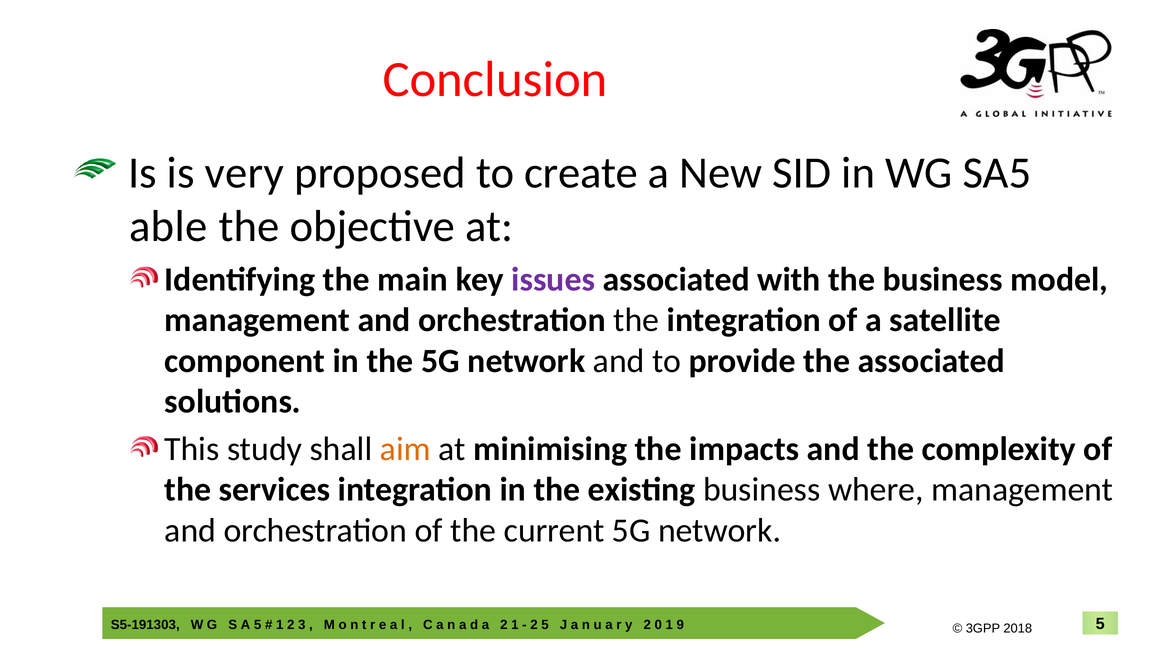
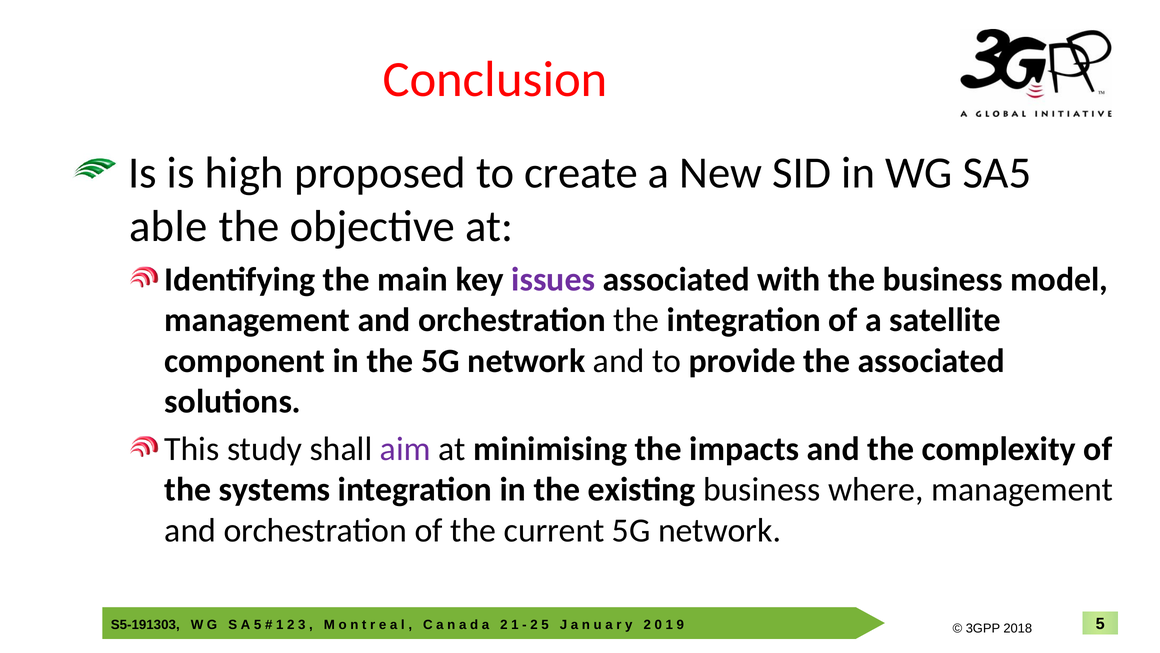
very: very -> high
aim colour: orange -> purple
services: services -> systems
